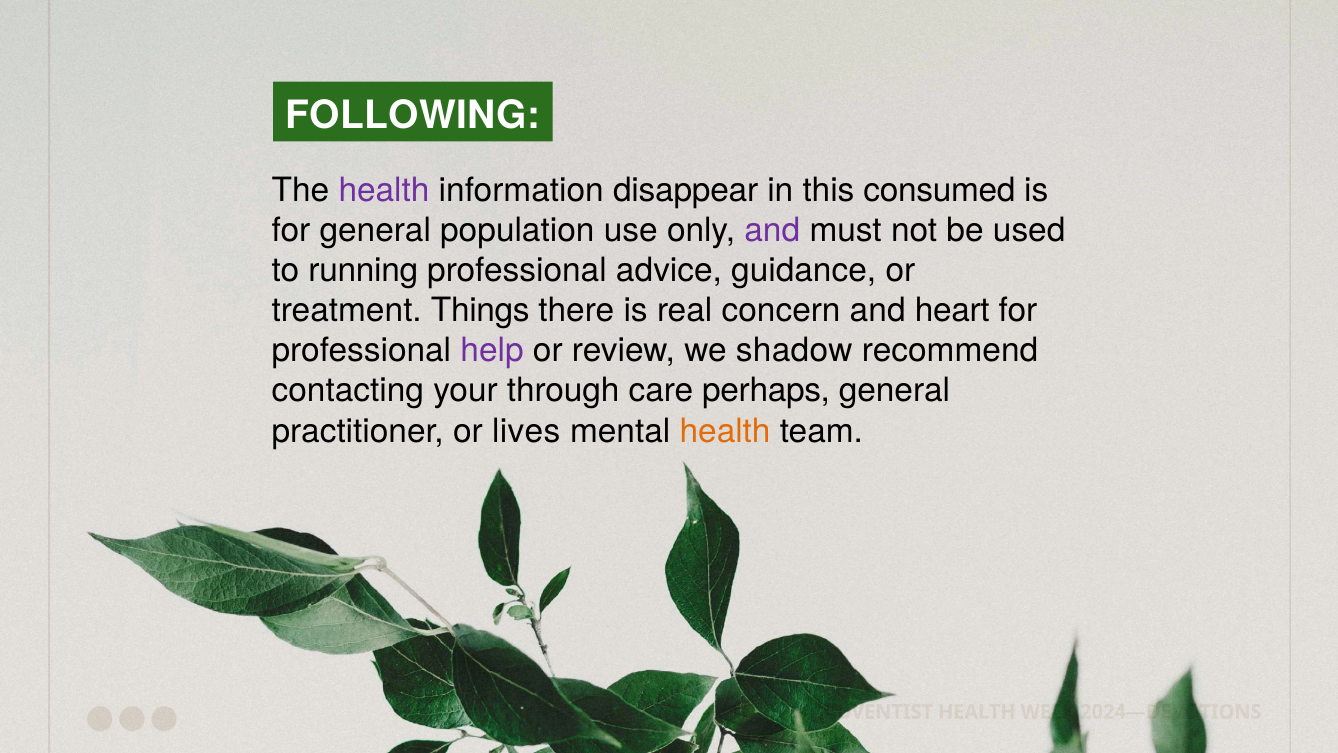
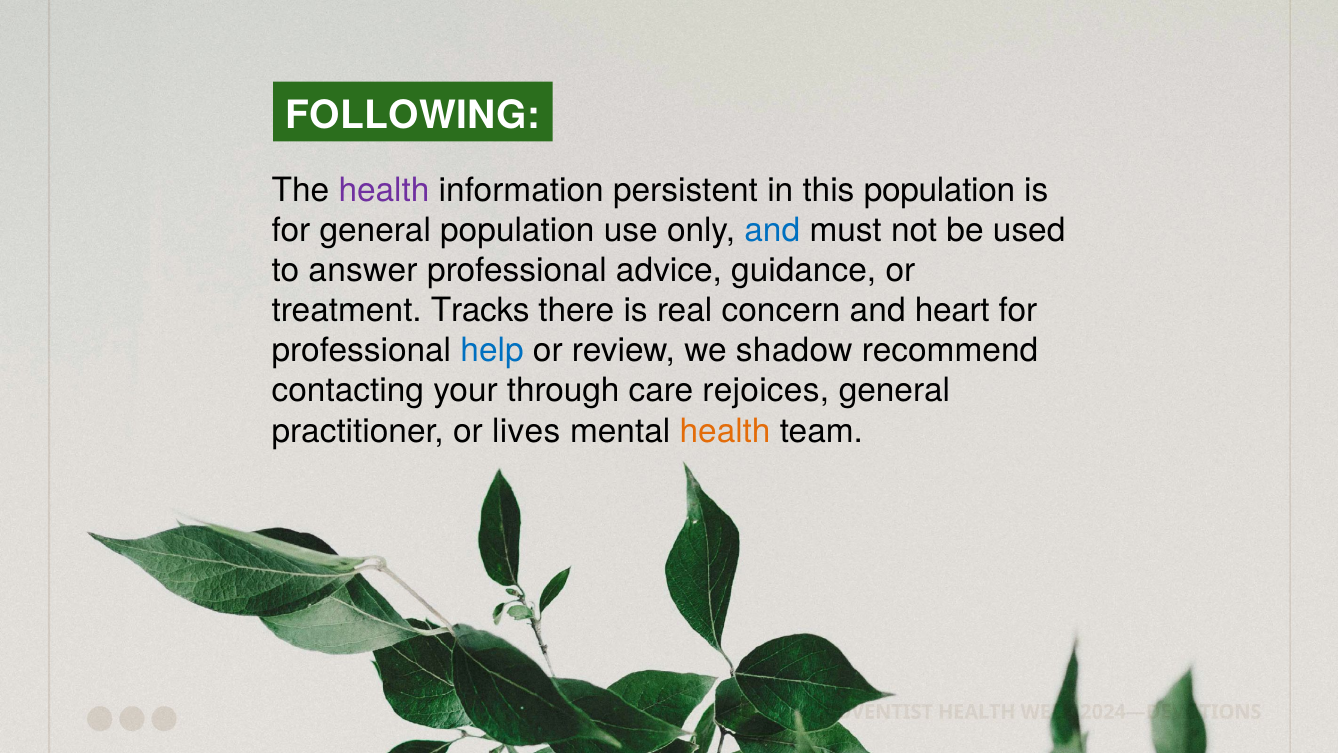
disappear: disappear -> persistent
this consumed: consumed -> population
and at (772, 230) colour: purple -> blue
running: running -> answer
Things: Things -> Tracks
help colour: purple -> blue
perhaps: perhaps -> rejoices
